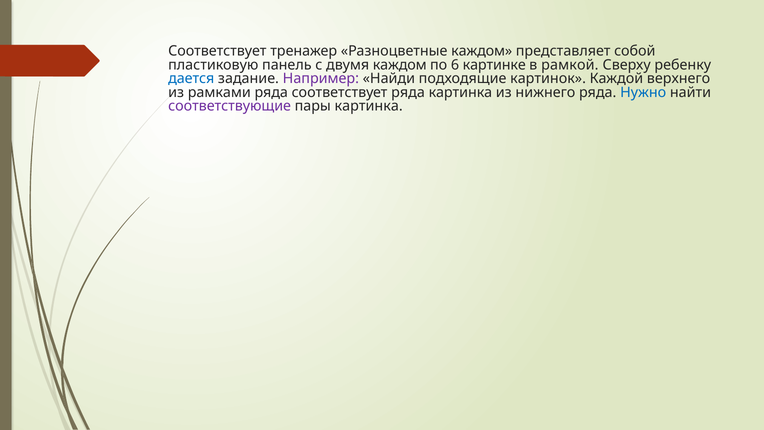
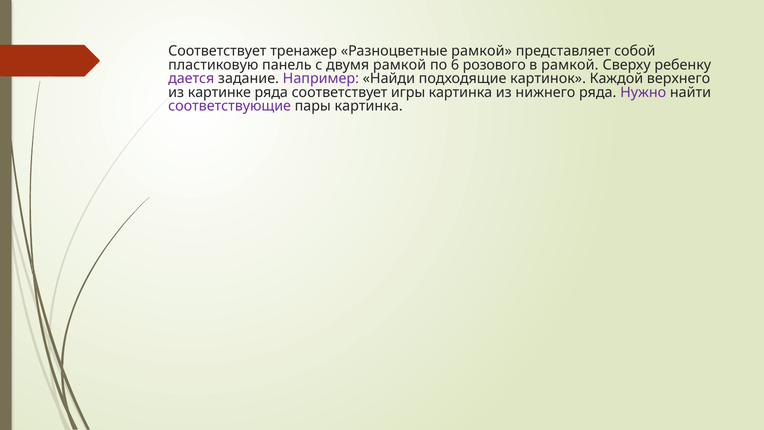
Разноцветные каждом: каждом -> рамкой
двумя каждом: каждом -> рамкой
картинке: картинке -> розового
дается colour: blue -> purple
рамками: рамками -> картинке
соответствует ряда: ряда -> игры
Нужно colour: blue -> purple
